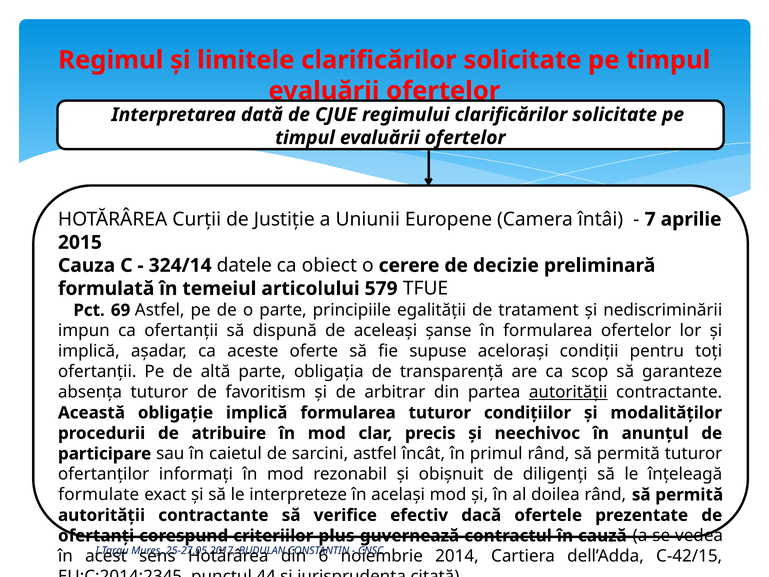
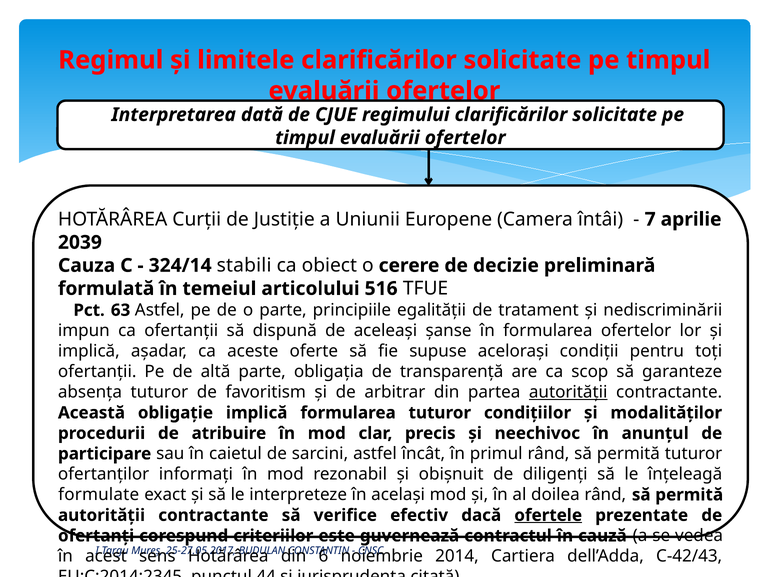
2015: 2015 -> 2039
datele: datele -> stabili
579: 579 -> 516
69: 69 -> 63
ofertele underline: none -> present
plus: plus -> este
C‑42/15: C‑42/15 -> C‑42/43
